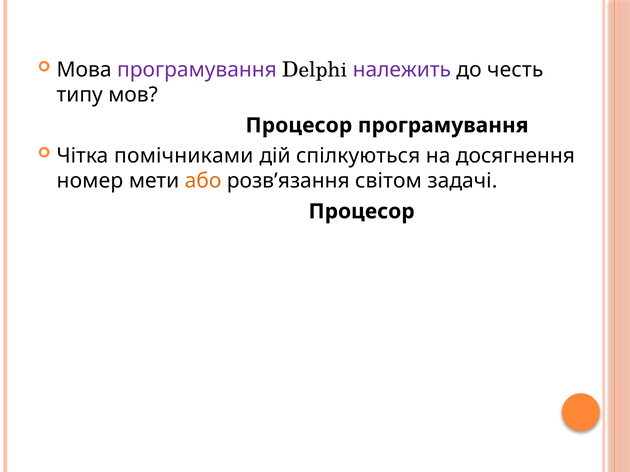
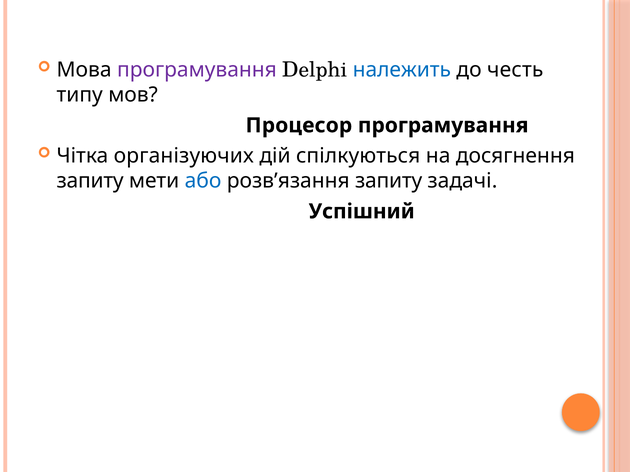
належить colour: purple -> blue
помічниками: помічниками -> організуючих
номер at (90, 181): номер -> запиту
або colour: orange -> blue
розв’язання світом: світом -> запиту
Процесор at (362, 212): Процесор -> Успішний
